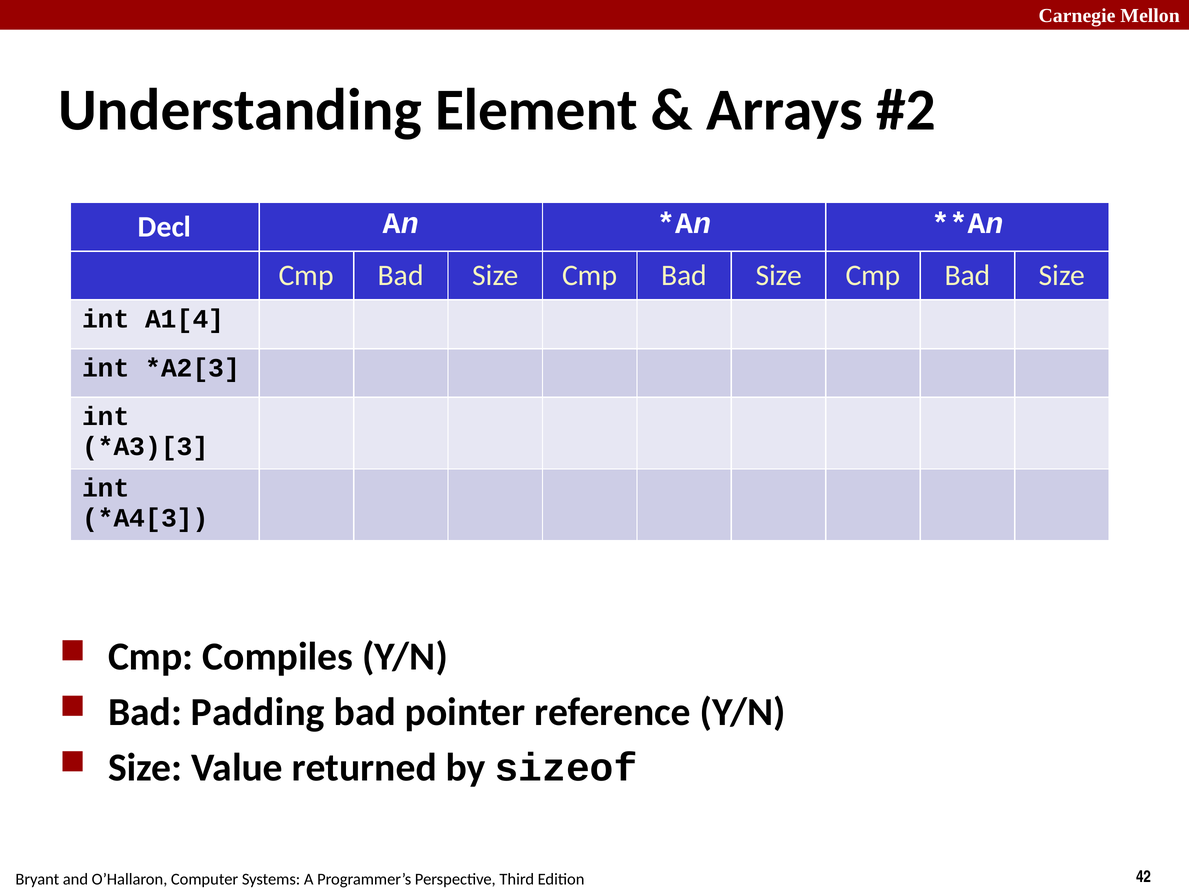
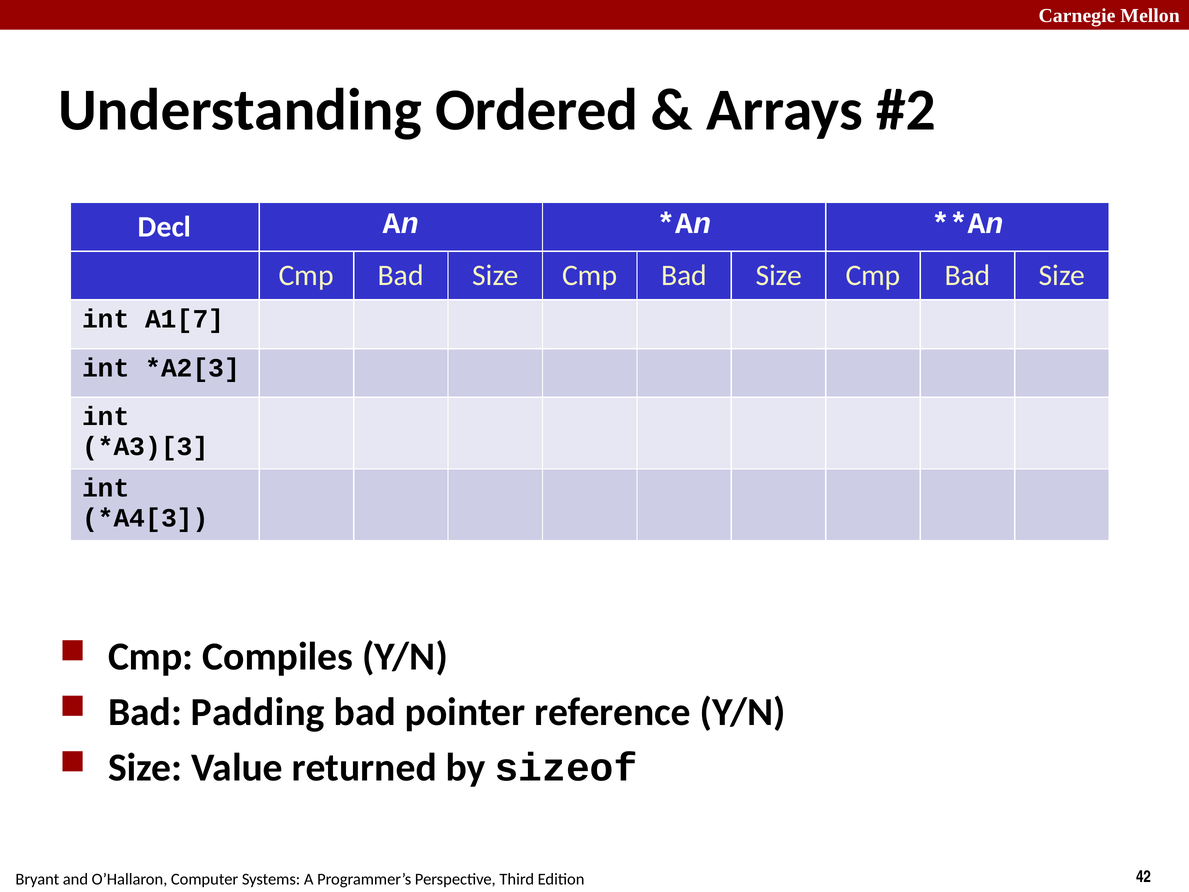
Element: Element -> Ordered
A1[4: A1[4 -> A1[7
